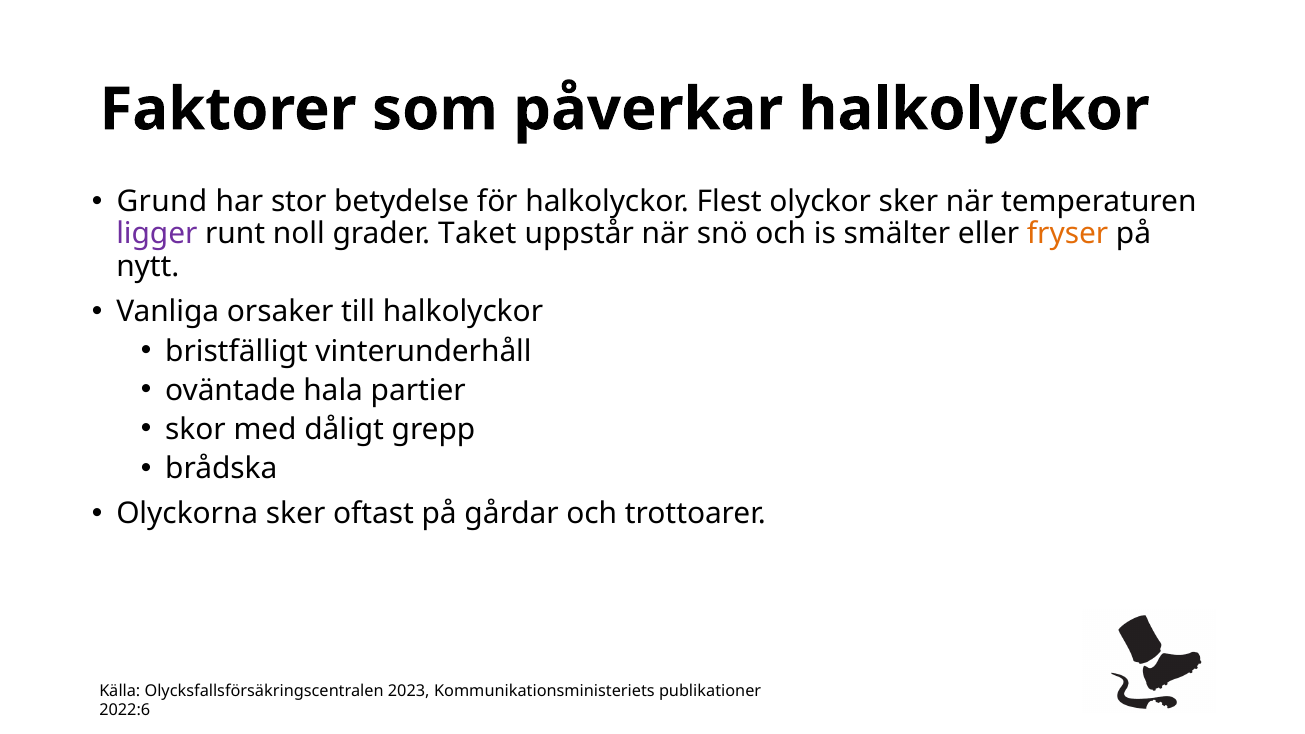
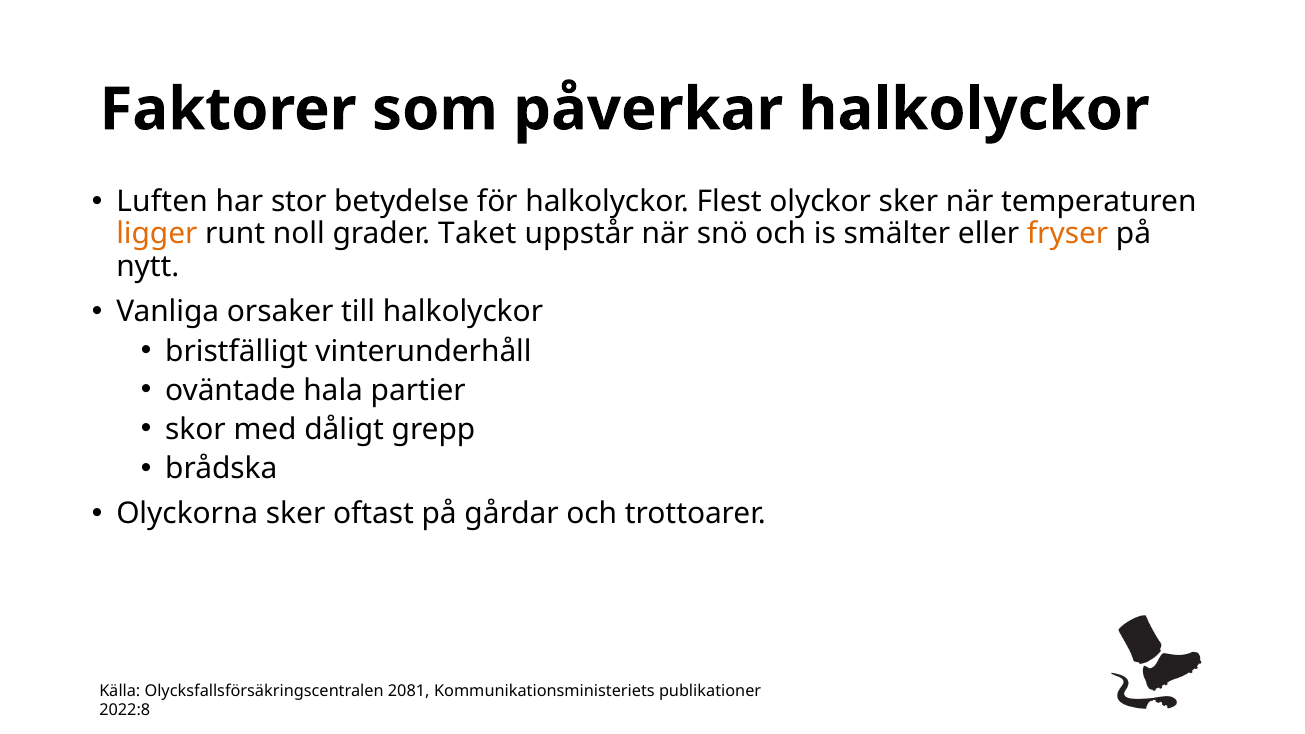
Grund: Grund -> Luften
ligger colour: purple -> orange
2023: 2023 -> 2081
2022:6: 2022:6 -> 2022:8
